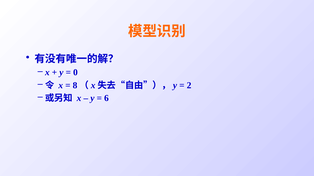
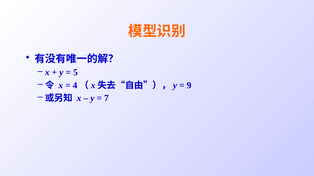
0: 0 -> 5
8: 8 -> 4
2: 2 -> 9
6: 6 -> 7
